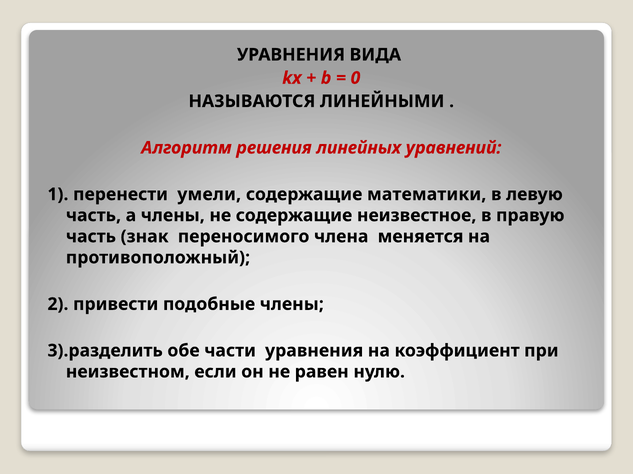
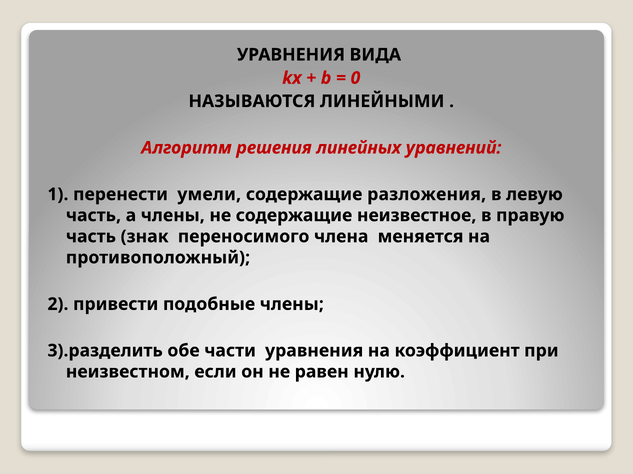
математики: математики -> разложения
